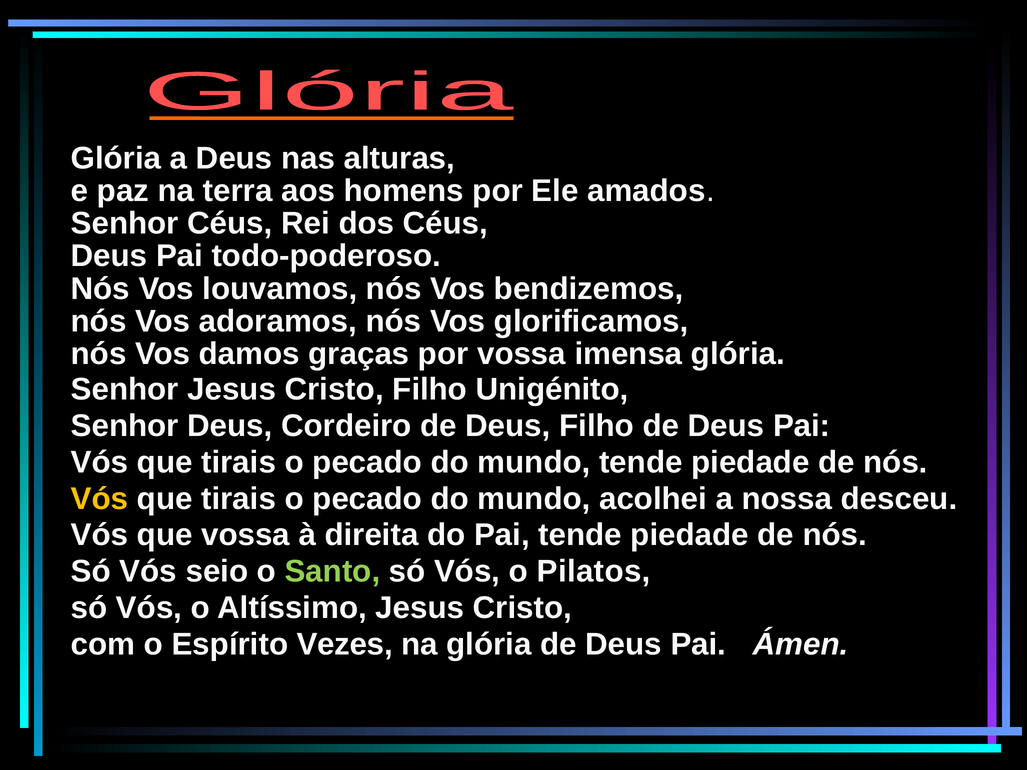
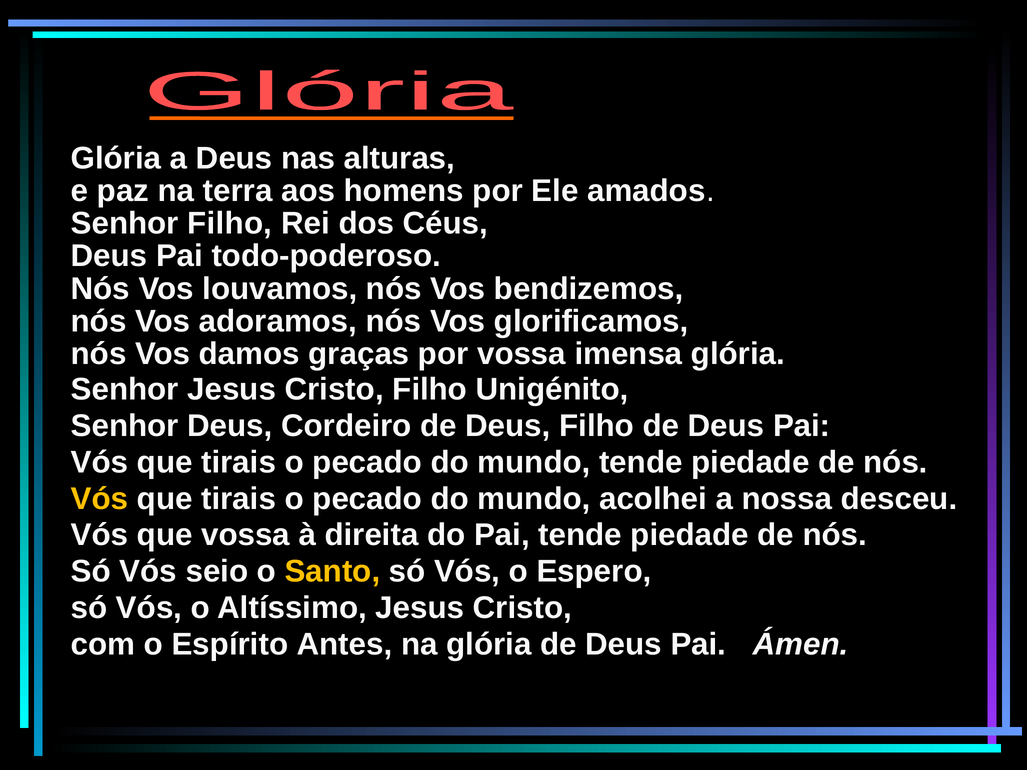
Senhor Céus: Céus -> Filho
Santo colour: light green -> yellow
Pilatos: Pilatos -> Espero
Vezes: Vezes -> Antes
